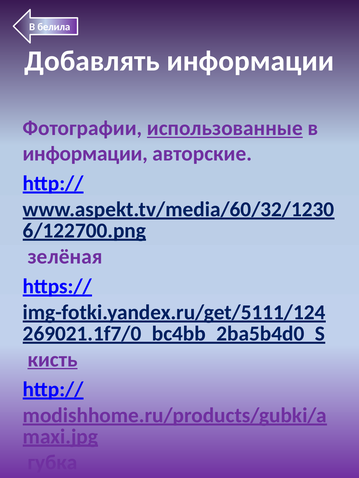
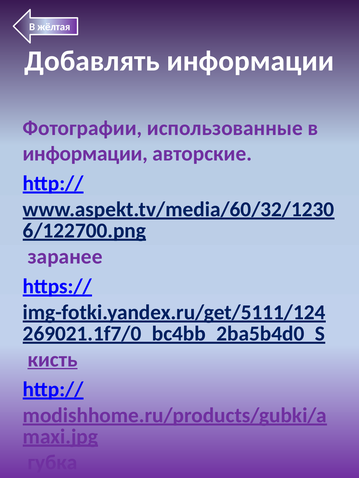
белила: белила -> жёлтая
использованные underline: present -> none
зелёная: зелёная -> заранее
